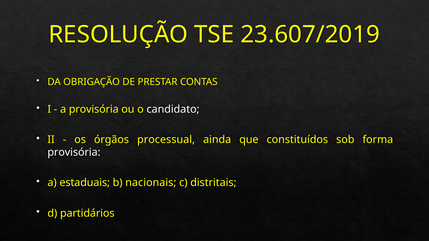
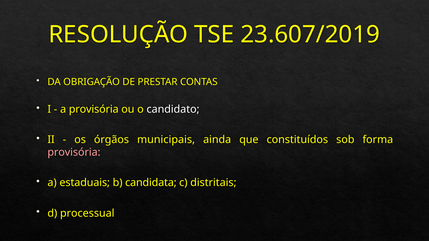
processual: processual -> municipais
provisória at (74, 153) colour: white -> pink
nacionais: nacionais -> candidata
partidários: partidários -> processual
